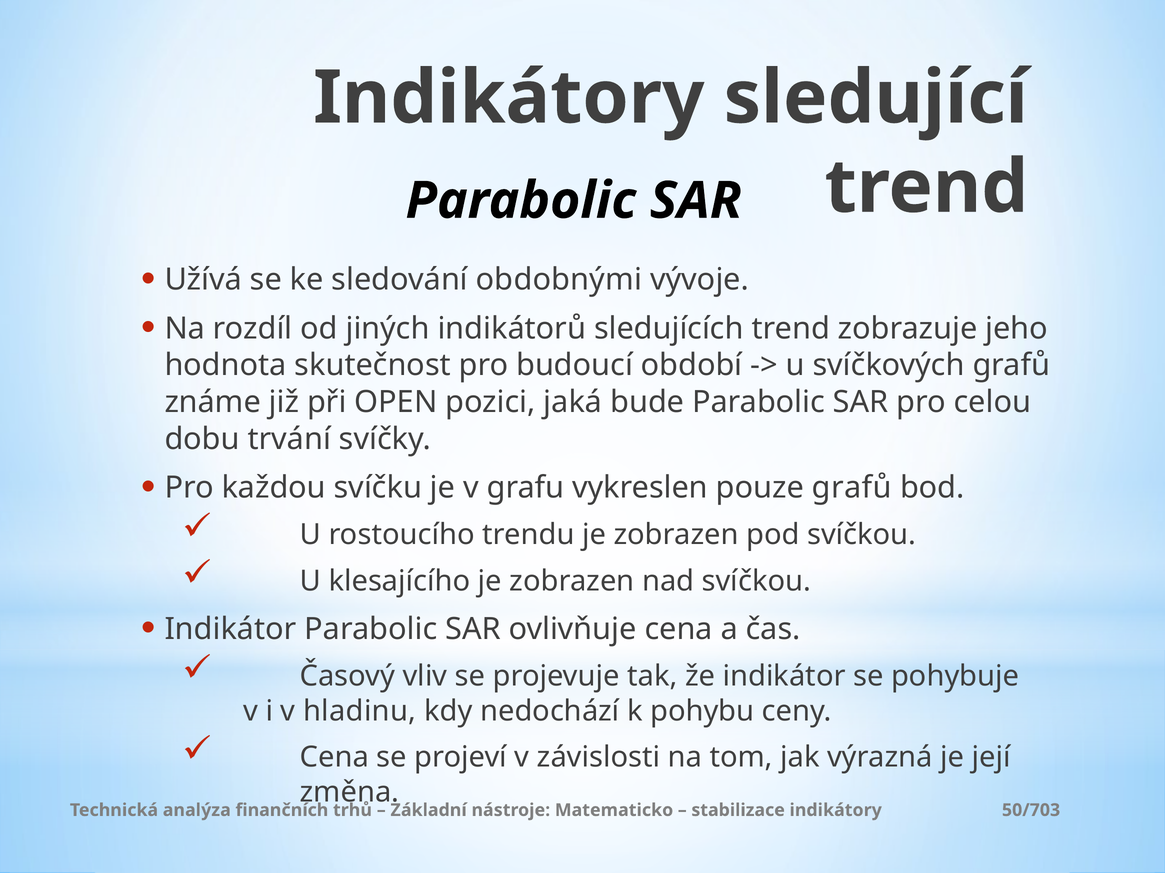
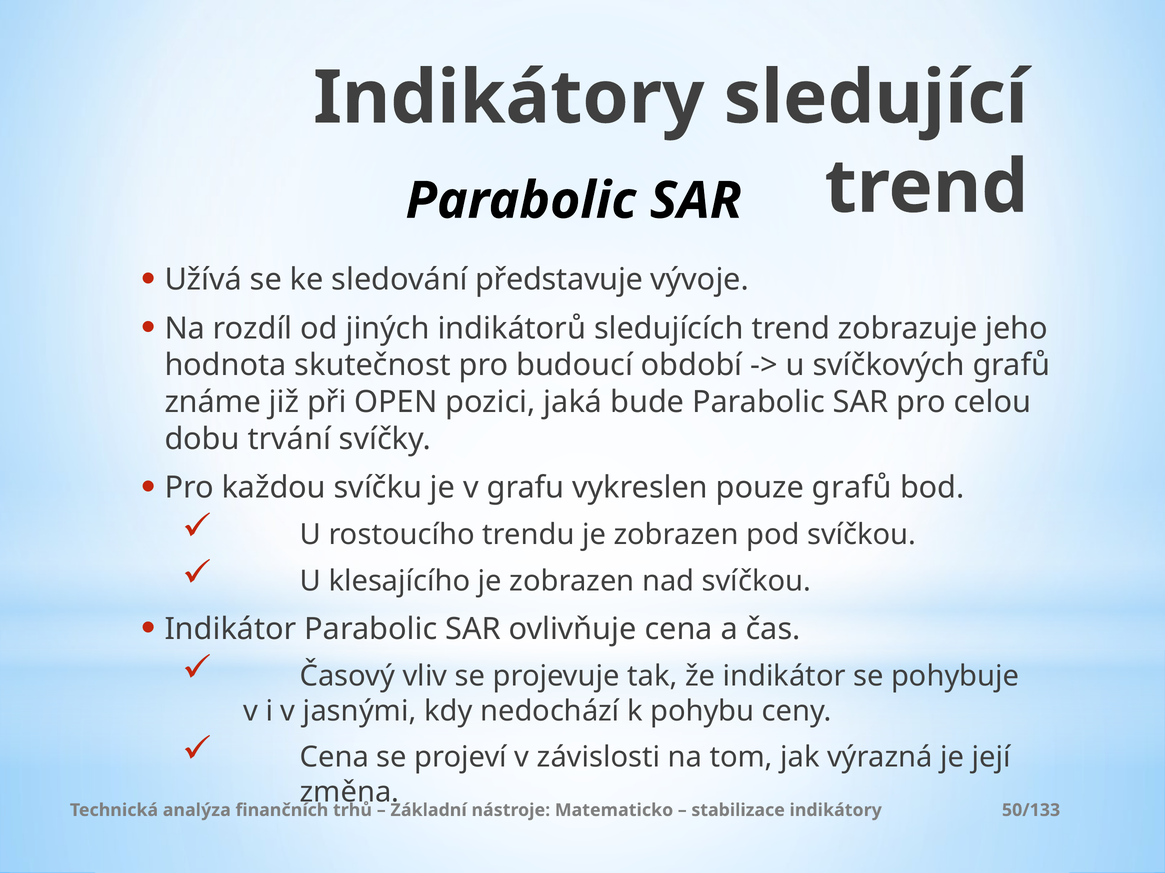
obdobnými: obdobnými -> představuje
hladinu: hladinu -> jasnými
50/703: 50/703 -> 50/133
